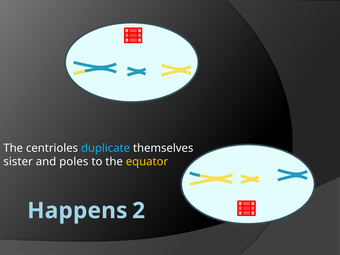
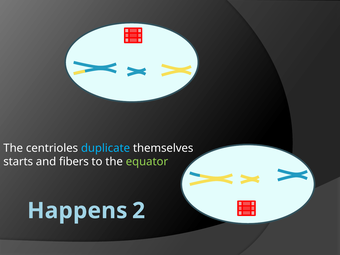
sister: sister -> starts
poles: poles -> fibers
equator colour: yellow -> light green
